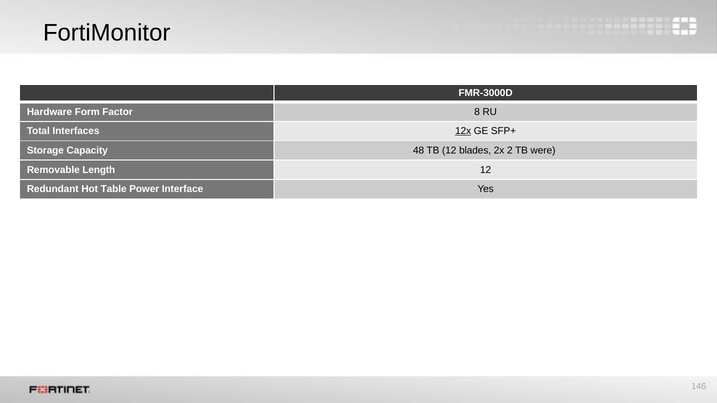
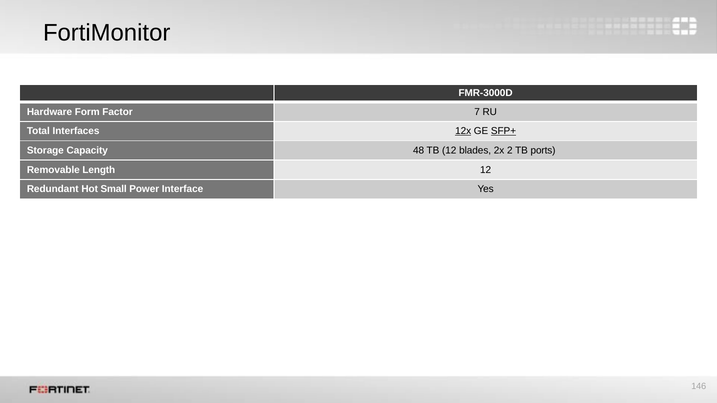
8: 8 -> 7
SFP+ underline: none -> present
were: were -> ports
Table: Table -> Small
